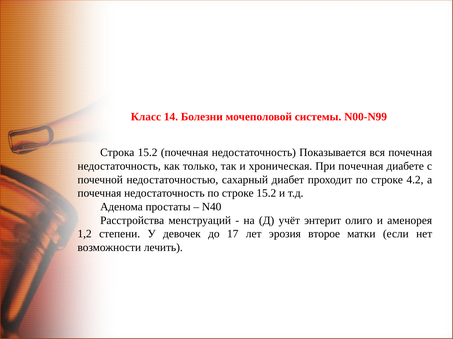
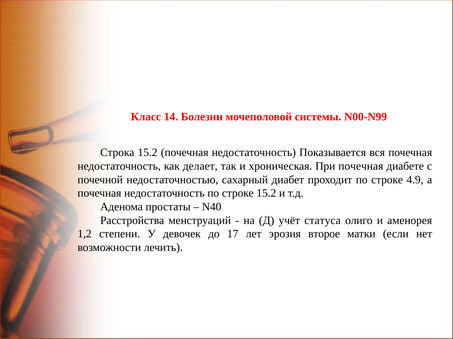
только: только -> делает
4.2: 4.2 -> 4.9
энтерит: энтерит -> статуса
